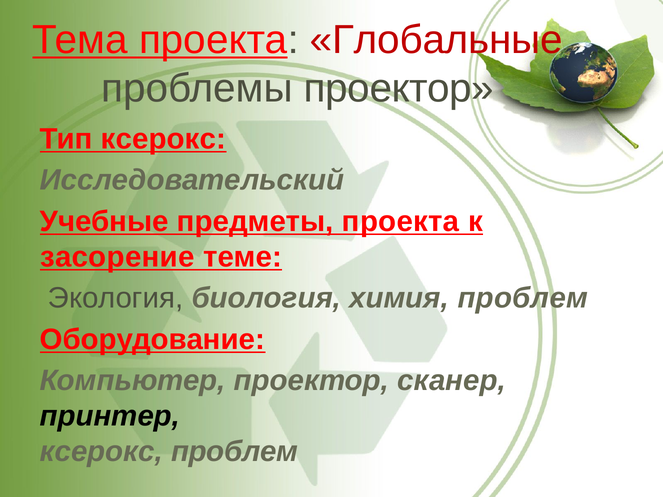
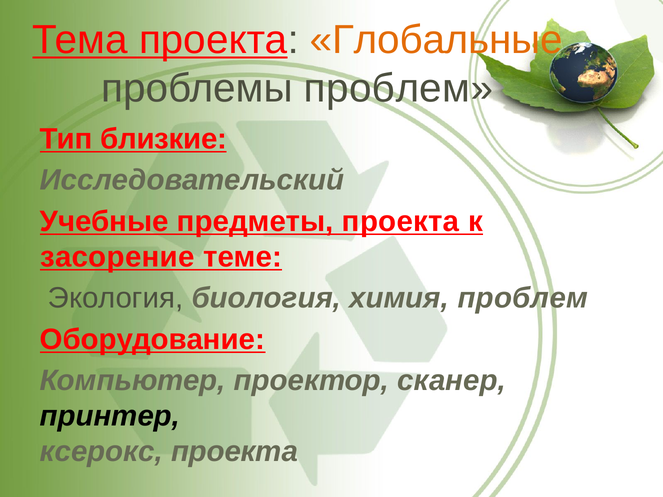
Глобальные colour: red -> orange
проблемы проектор: проектор -> проблем
Тип ксерокс: ксерокс -> близкие
ксерокс проблем: проблем -> проекта
